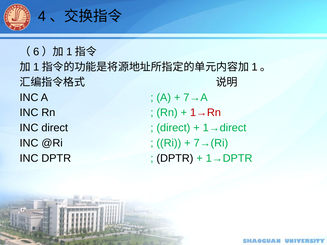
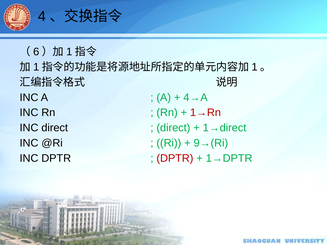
7→A: 7→A -> 4→A
7→(Ri: 7→(Ri -> 9→(Ri
DPTR at (175, 159) colour: black -> red
